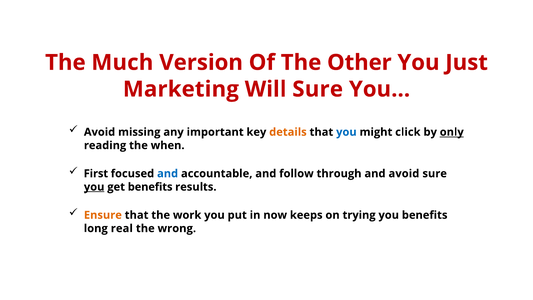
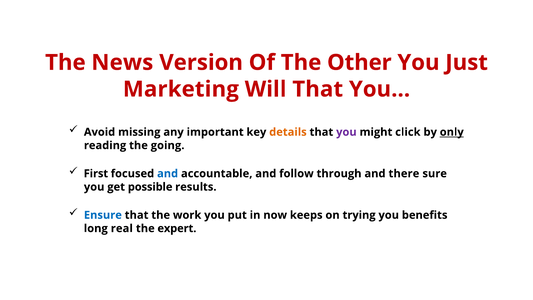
Much: Much -> News
Will Sure: Sure -> That
you at (346, 132) colour: blue -> purple
when: when -> going
and avoid: avoid -> there
you at (94, 187) underline: present -> none
get benefits: benefits -> possible
Ensure colour: orange -> blue
wrong: wrong -> expert
